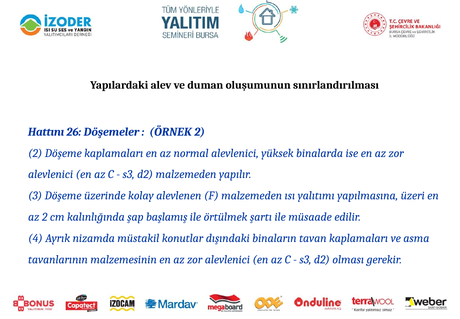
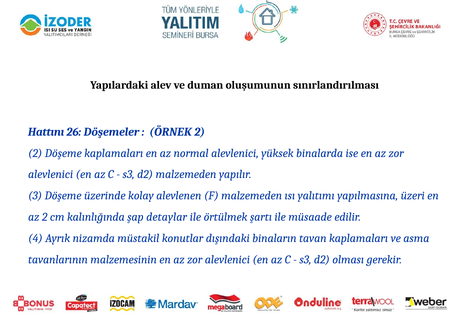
başlamış: başlamış -> detaylar
